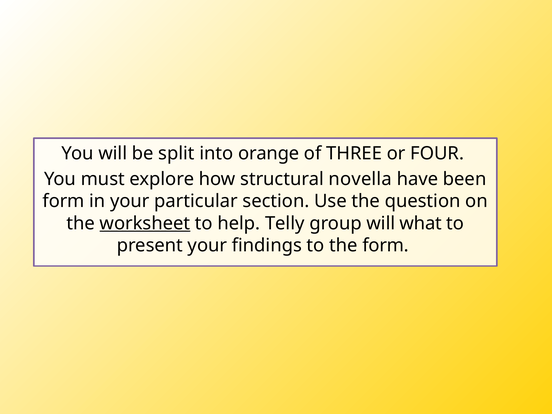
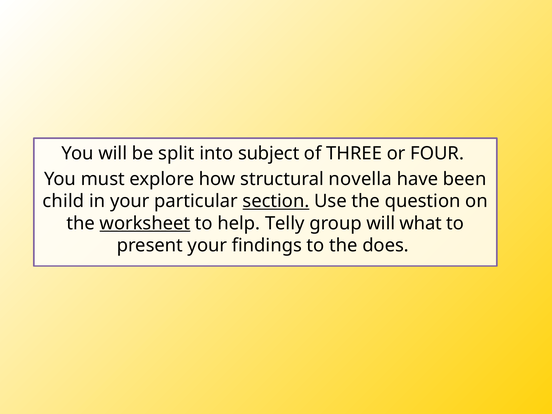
orange: orange -> subject
form at (64, 201): form -> child
section underline: none -> present
the form: form -> does
